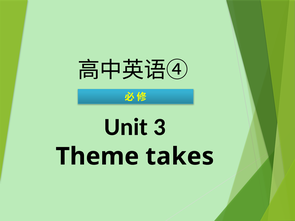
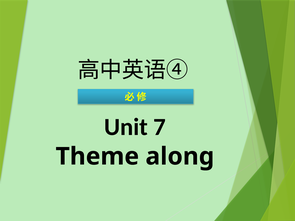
3: 3 -> 7
takes: takes -> along
